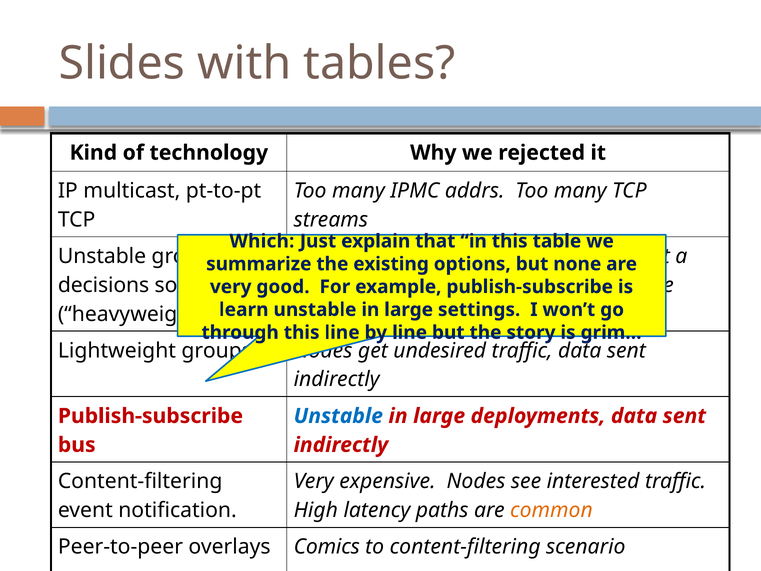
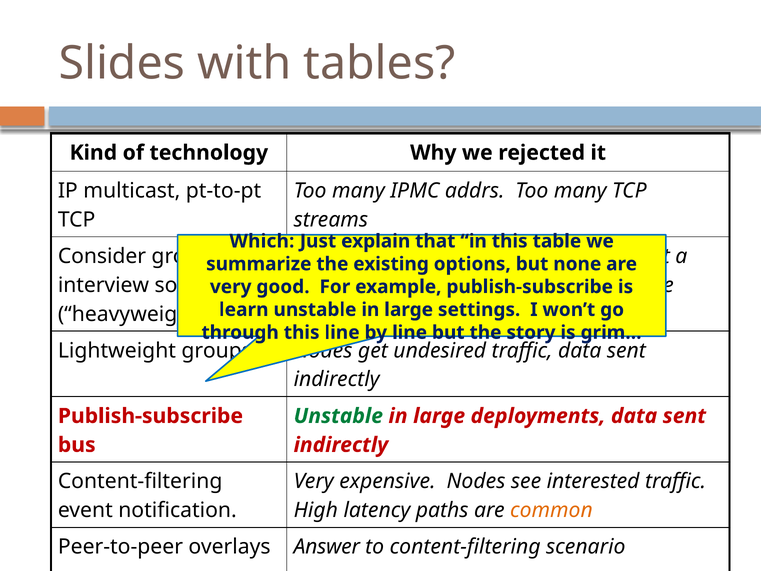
Unstable at (102, 256): Unstable -> Consider
decisions: decisions -> interview
Unstable at (338, 416) colour: blue -> green
Comics: Comics -> Answer
